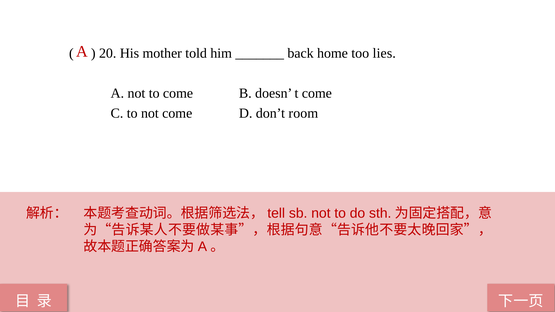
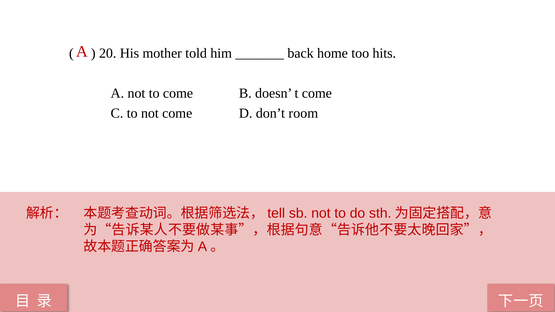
lies: lies -> hits
